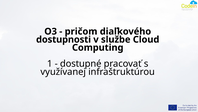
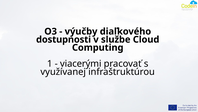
pričom: pričom -> výučby
dostupné: dostupné -> viacerými
